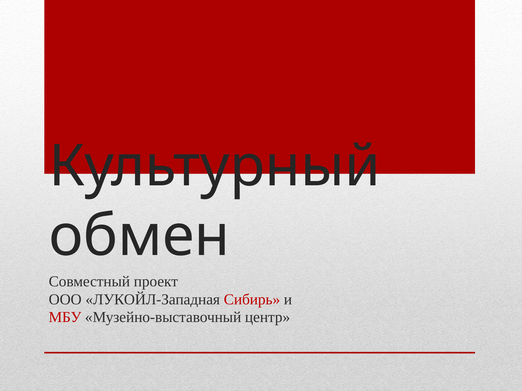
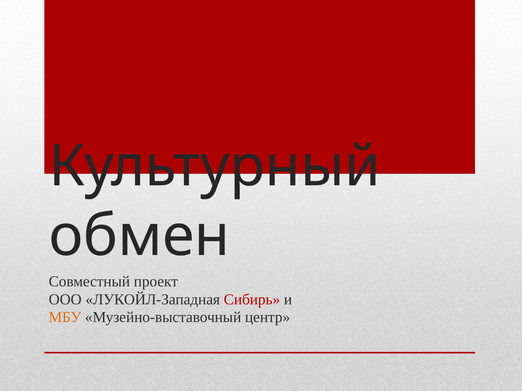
МБУ colour: red -> orange
